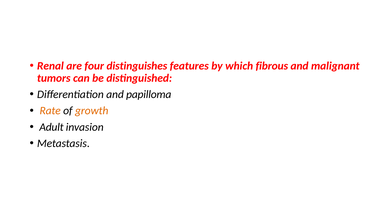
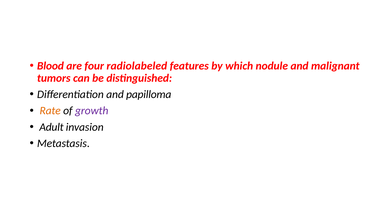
Renal: Renal -> Blood
distinguishes: distinguishes -> radiolabeled
fibrous: fibrous -> nodule
growth colour: orange -> purple
